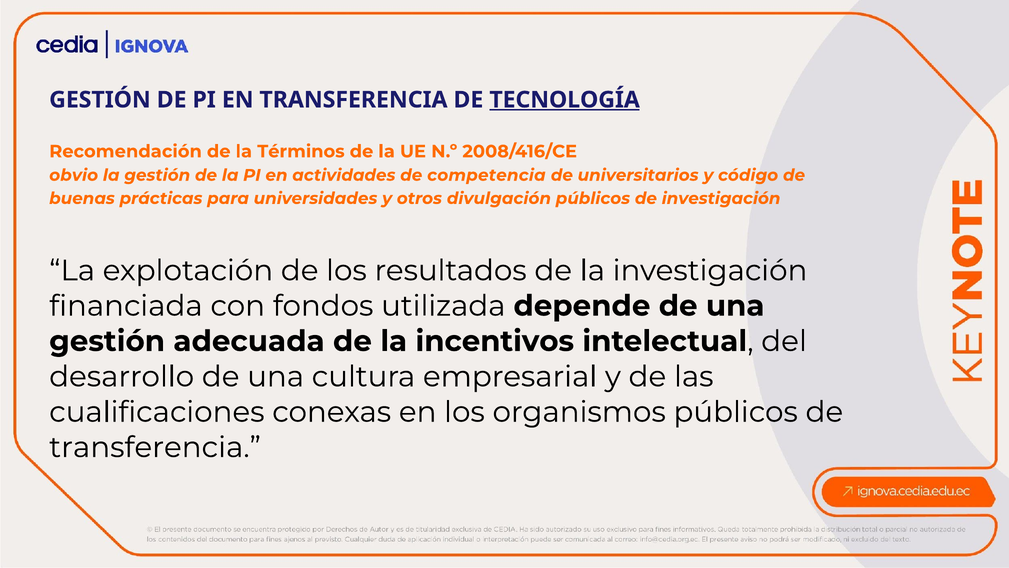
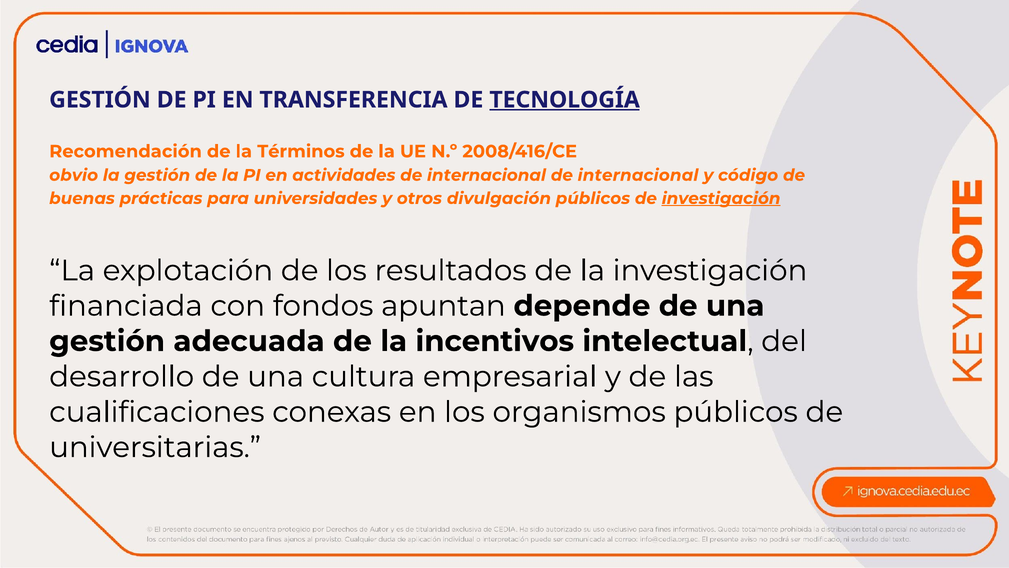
actividades de competencia: competencia -> internacional
universitarios at (638, 175): universitarios -> internacional
investigación at (721, 198) underline: none -> present
utilizada: utilizada -> apuntan
transferencia at (155, 447): transferencia -> universitarias
